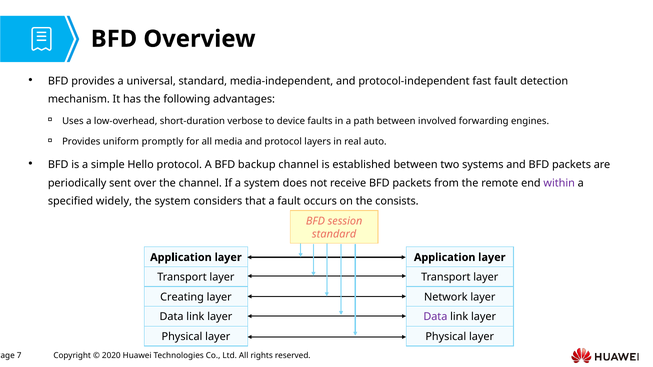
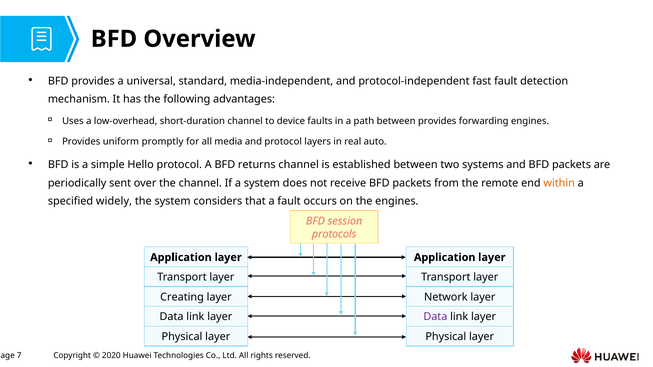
short-duration verbose: verbose -> channel
between involved: involved -> provides
backup: backup -> returns
within colour: purple -> orange
the consists: consists -> engines
standard at (334, 234): standard -> protocols
